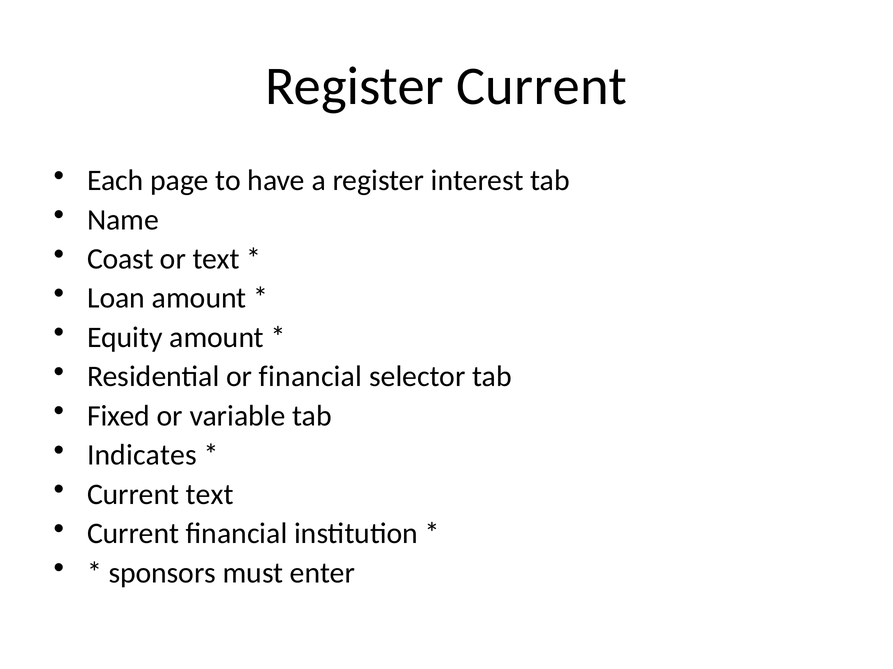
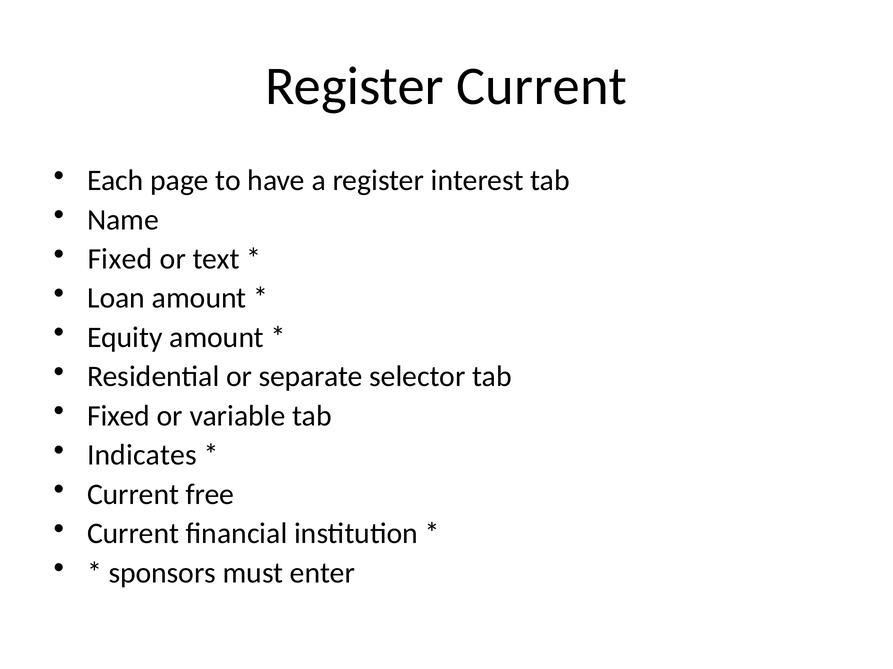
Coast at (120, 259): Coast -> Fixed
or financial: financial -> separate
Current text: text -> free
